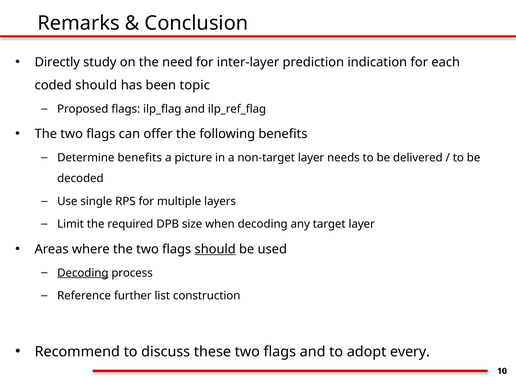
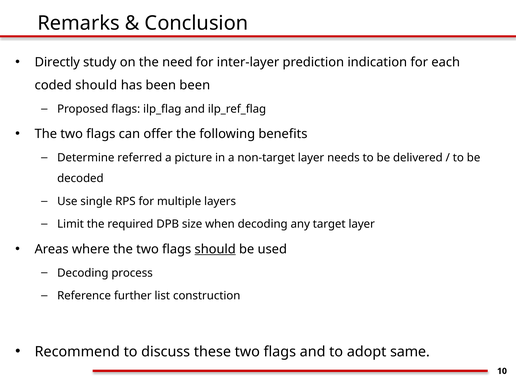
been topic: topic -> been
Determine benefits: benefits -> referred
Decoding at (83, 273) underline: present -> none
every: every -> same
